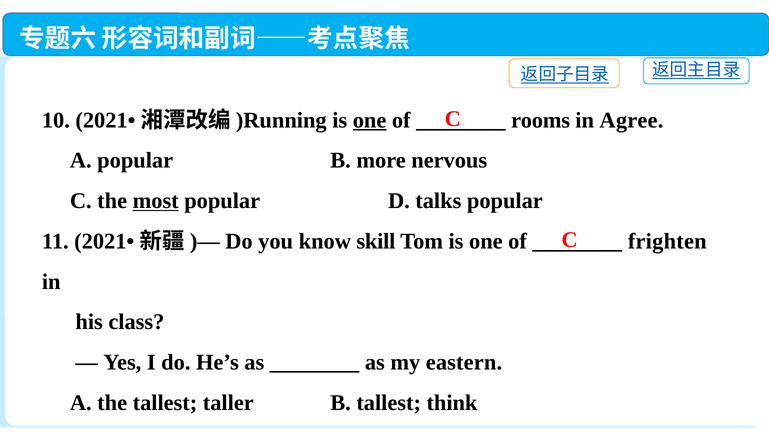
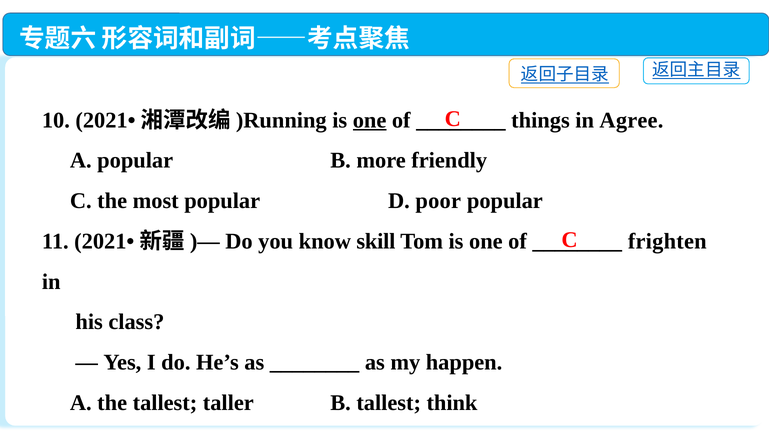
rooms: rooms -> things
nervous: nervous -> friendly
most underline: present -> none
talks: talks -> poor
eastern: eastern -> happen
